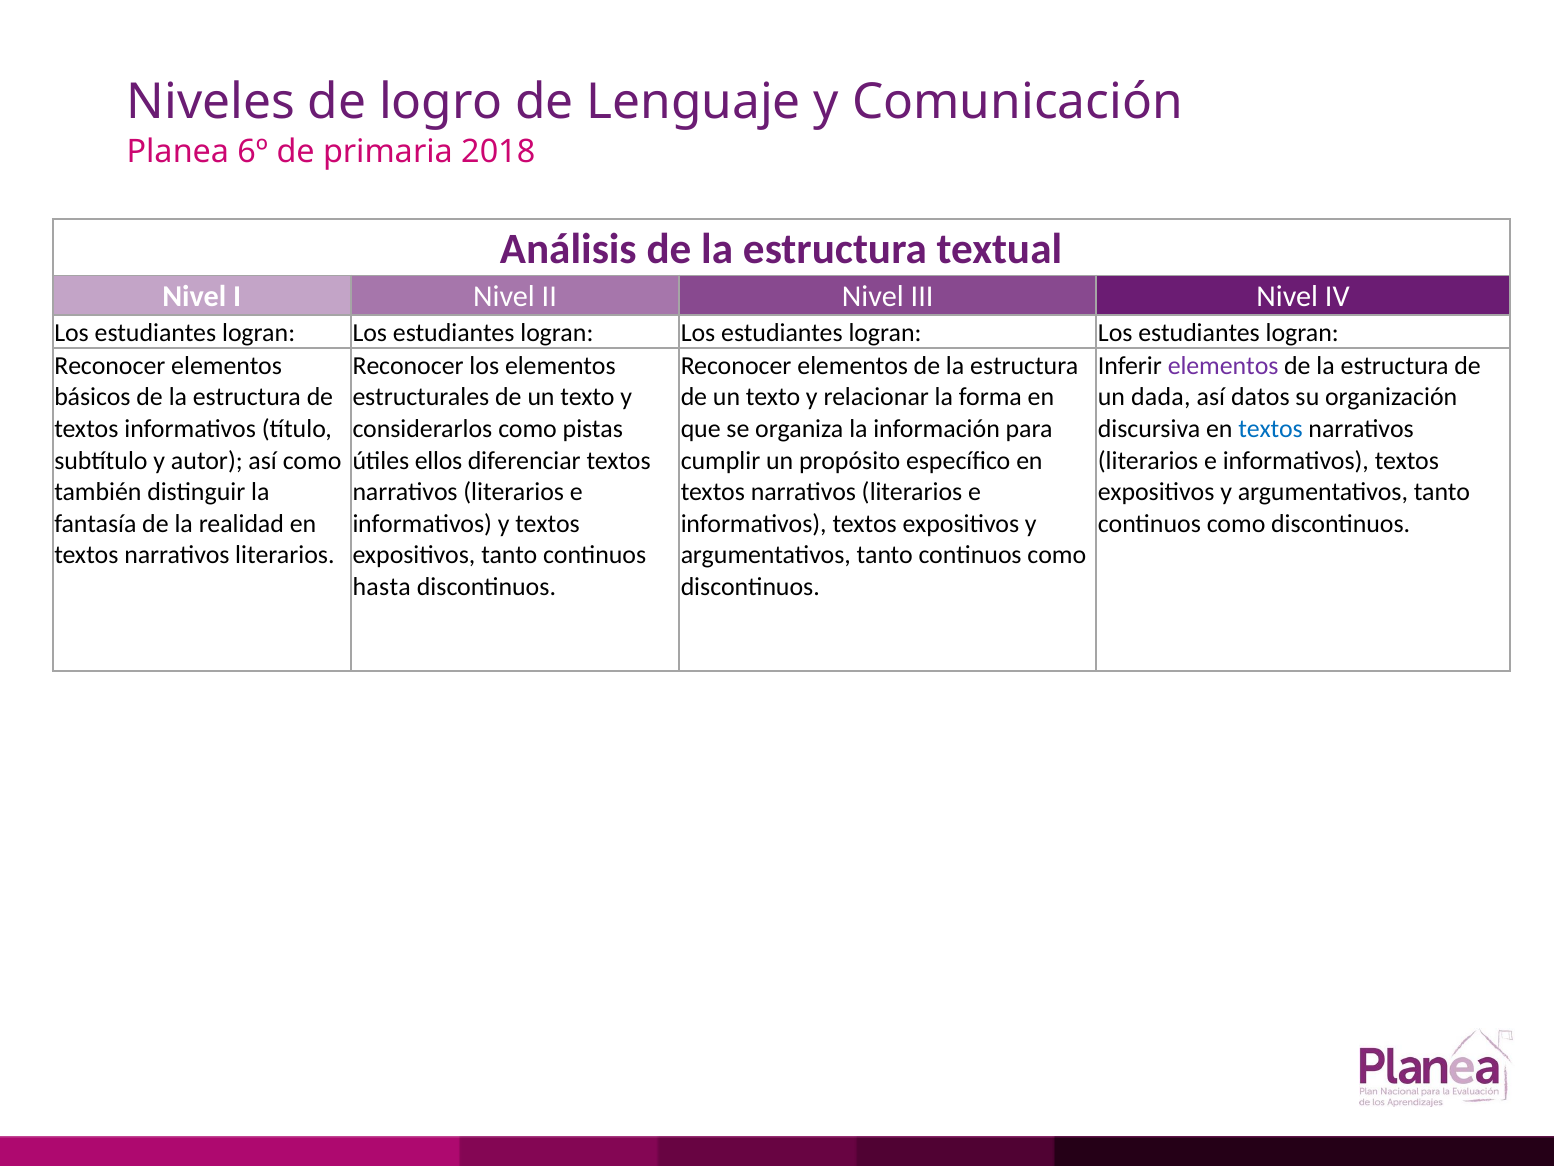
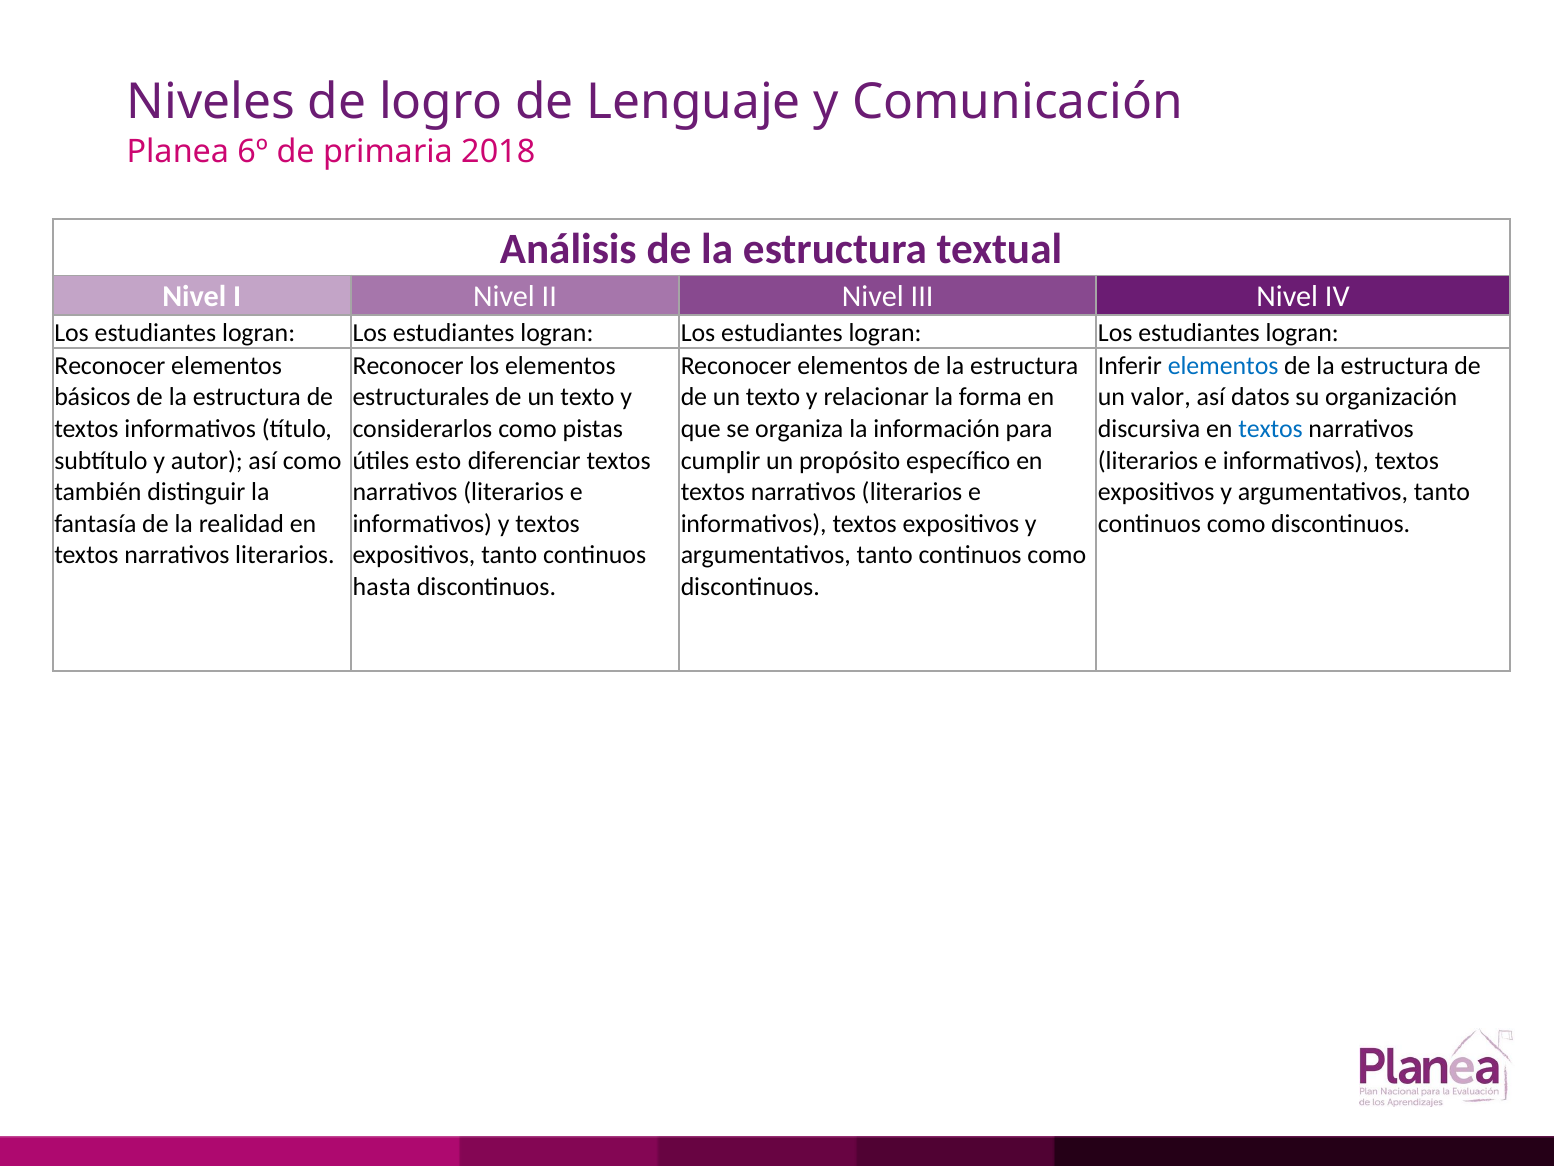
elementos at (1223, 366) colour: purple -> blue
dada: dada -> valor
ellos: ellos -> esto
